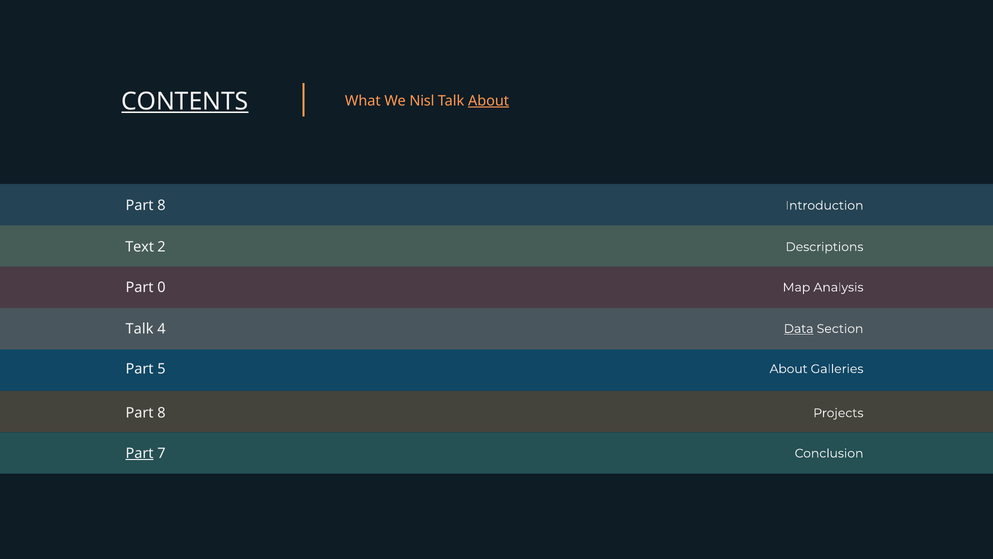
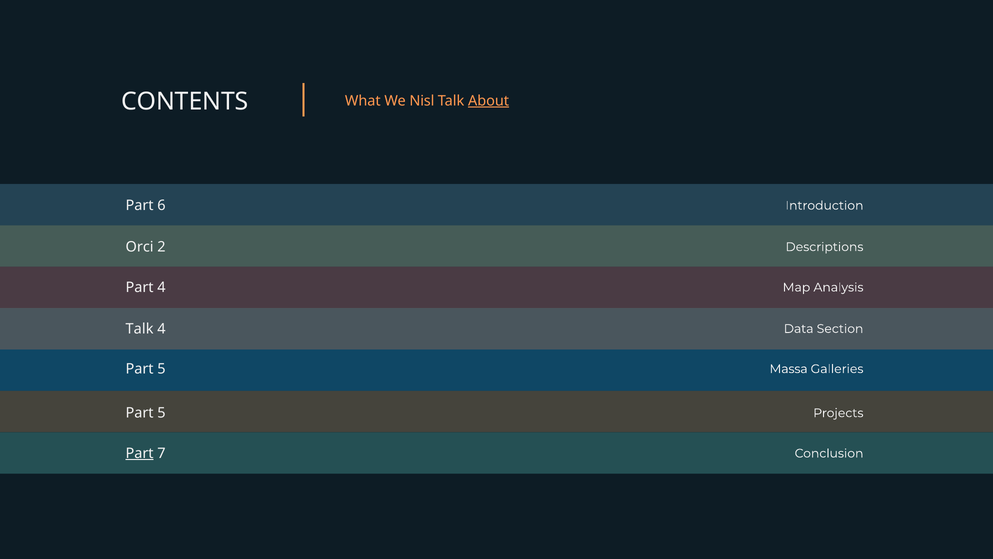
CONTENTS underline: present -> none
8 at (161, 205): 8 -> 6
Text: Text -> Orci
Part 0: 0 -> 4
Data underline: present -> none
5 About: About -> Massa
8 at (161, 413): 8 -> 5
